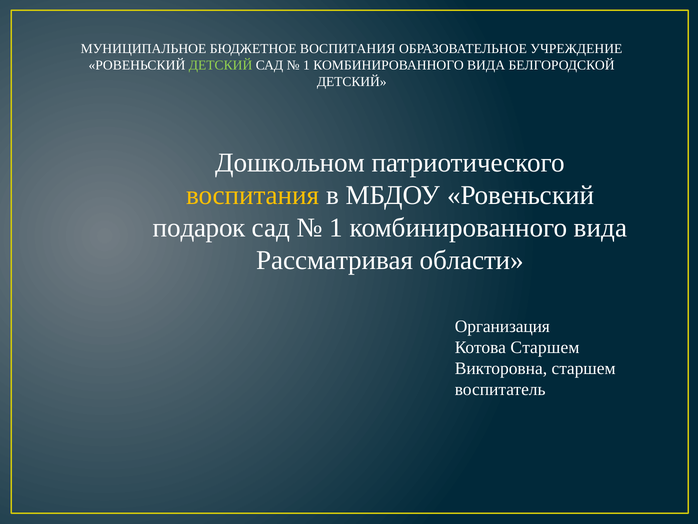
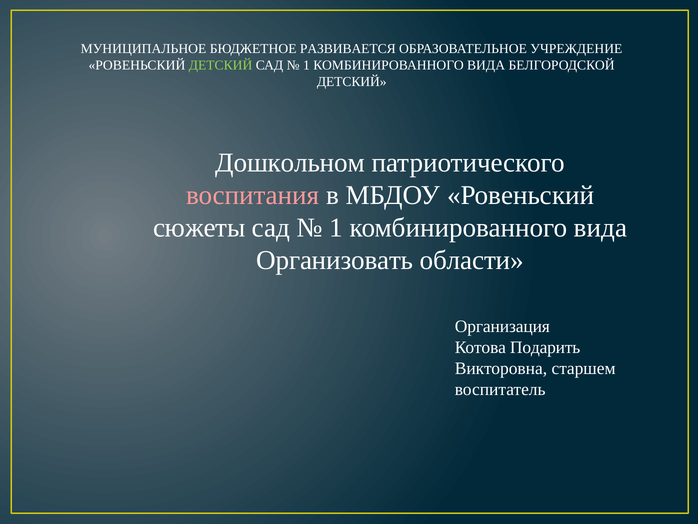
БЮДЖЕТНОЕ ВОСПИТАНИЯ: ВОСПИТАНИЯ -> РАЗВИВАЕТСЯ
воспитания at (253, 195) colour: yellow -> pink
подарок: подарок -> сюжеты
Рассматривая: Рассматривая -> Организовать
Котова Старшем: Старшем -> Подарить
